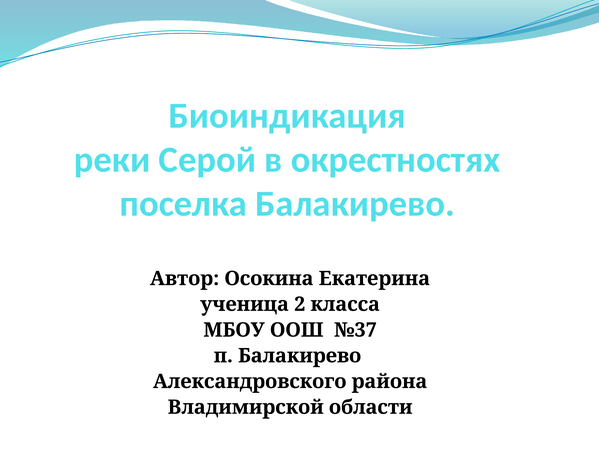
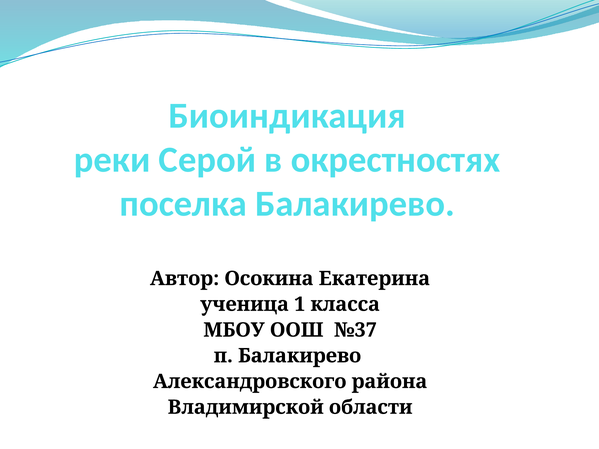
2: 2 -> 1
